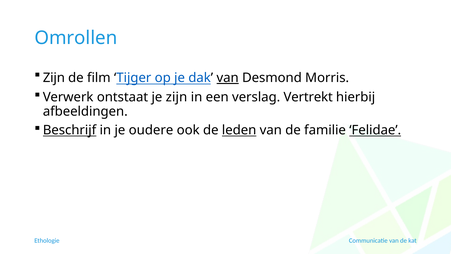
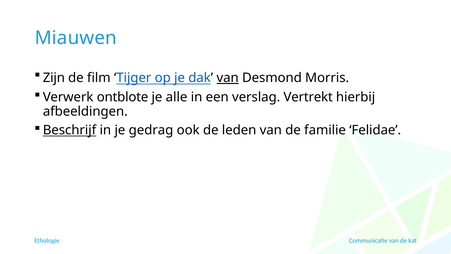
Omrollen: Omrollen -> Miauwen
ontstaat: ontstaat -> ontblote
je zijn: zijn -> alle
oudere: oudere -> gedrag
leden underline: present -> none
Felidae underline: present -> none
